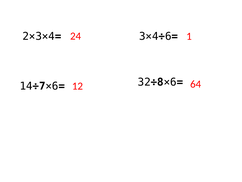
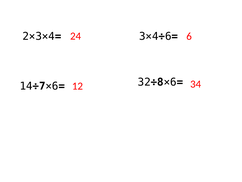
1: 1 -> 6
64: 64 -> 34
